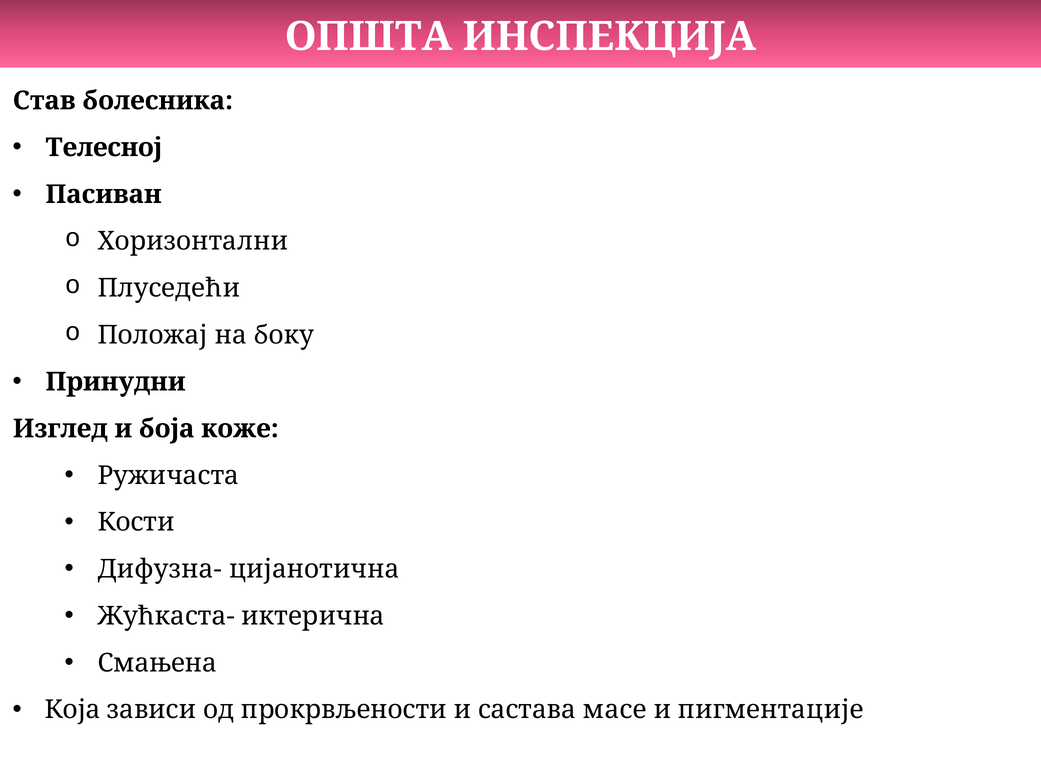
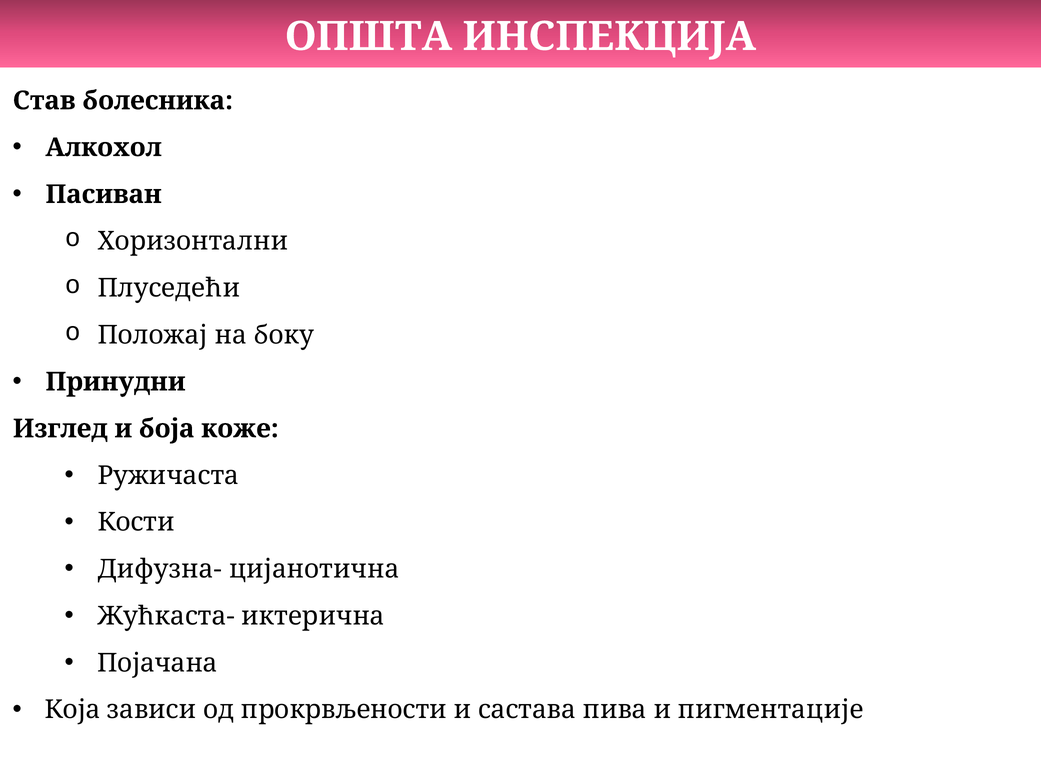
Телесној: Телесној -> Алкохол
Смањена: Смањена -> Појачана
масе: масе -> пива
